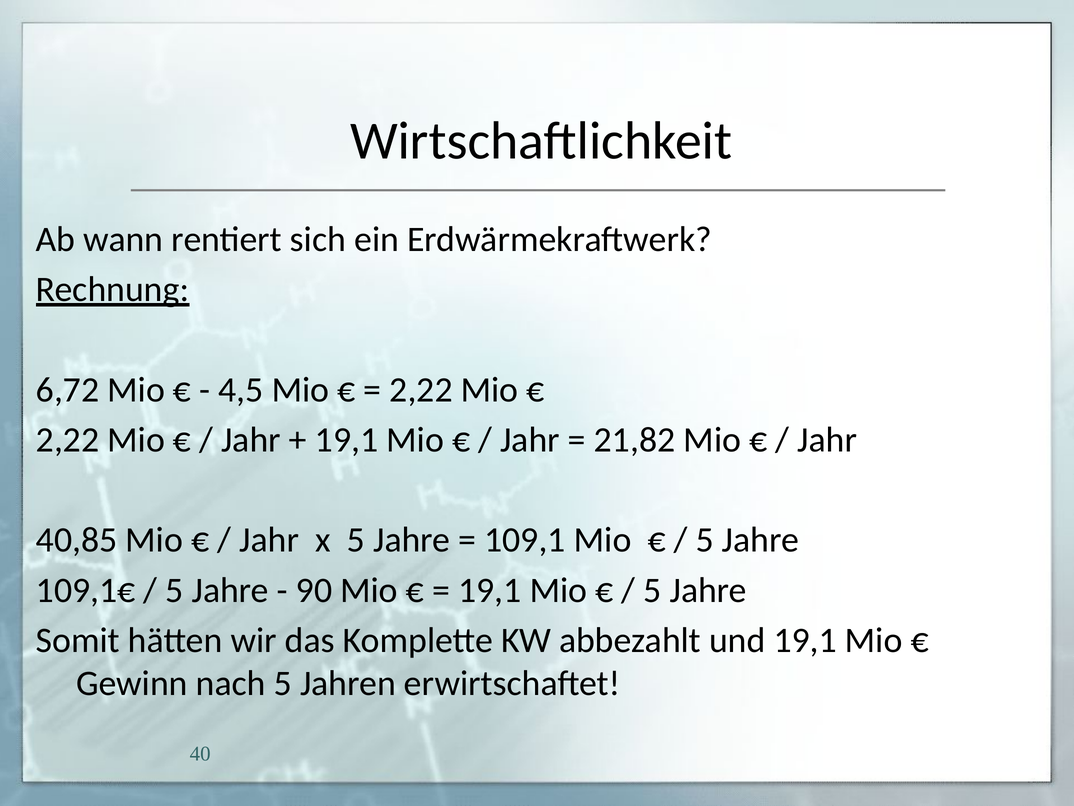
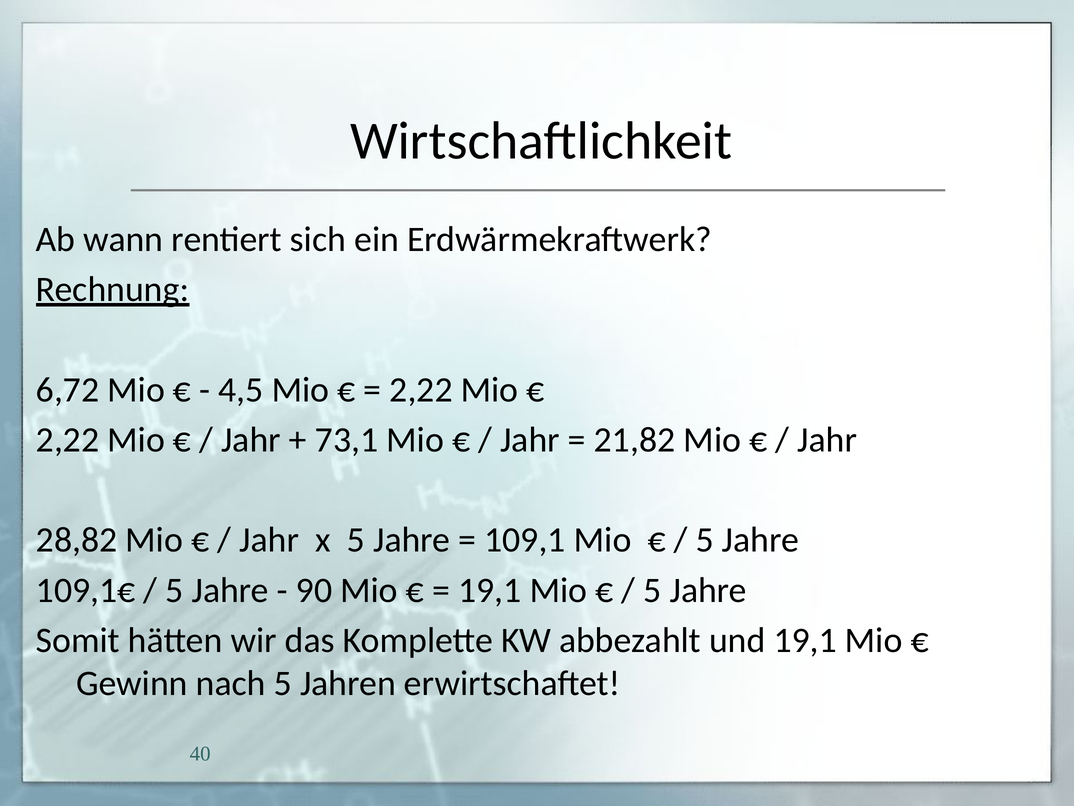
19,1 at (347, 440): 19,1 -> 73,1
40,85: 40,85 -> 28,82
